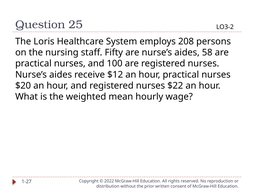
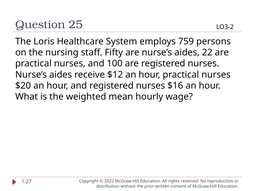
208: 208 -> 759
58: 58 -> 22
$22: $22 -> $16
